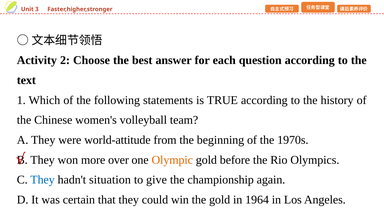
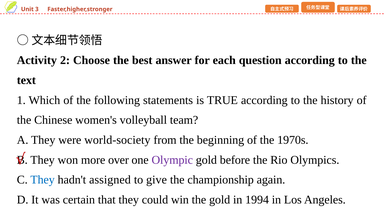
world-attitude: world-attitude -> world-society
Olympic colour: orange -> purple
situation: situation -> assigned
1964: 1964 -> 1994
